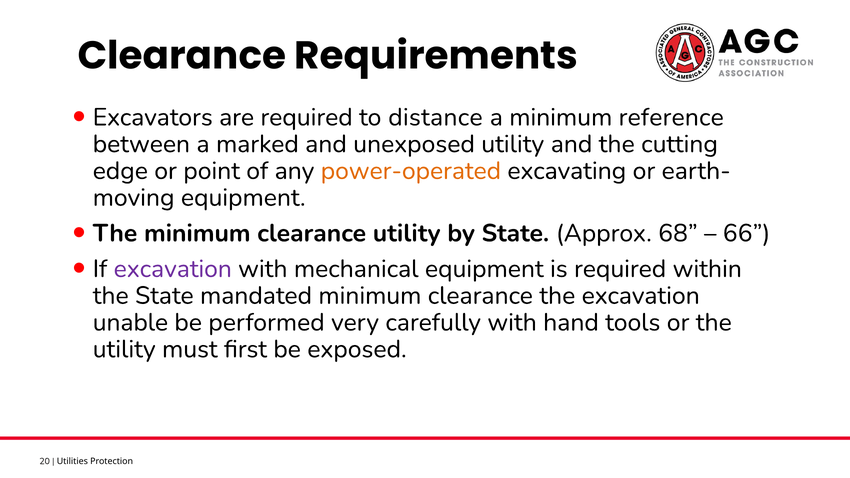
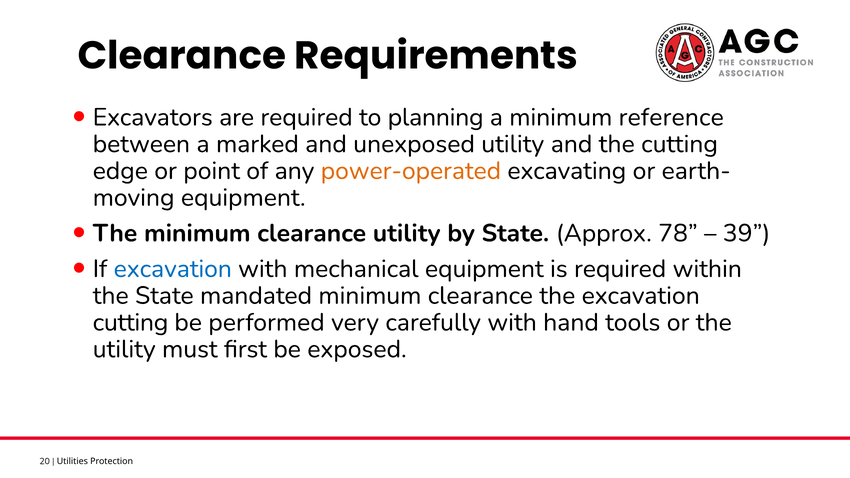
distance: distance -> planning
68: 68 -> 78
66: 66 -> 39
excavation at (173, 269) colour: purple -> blue
unable at (130, 322): unable -> cutting
